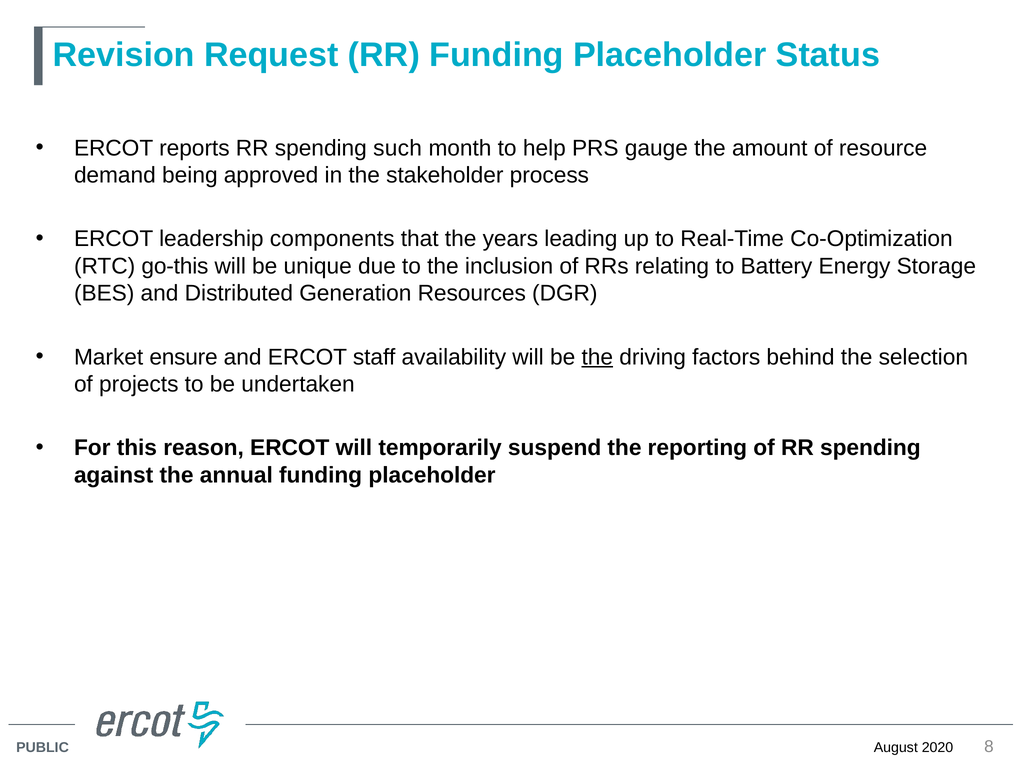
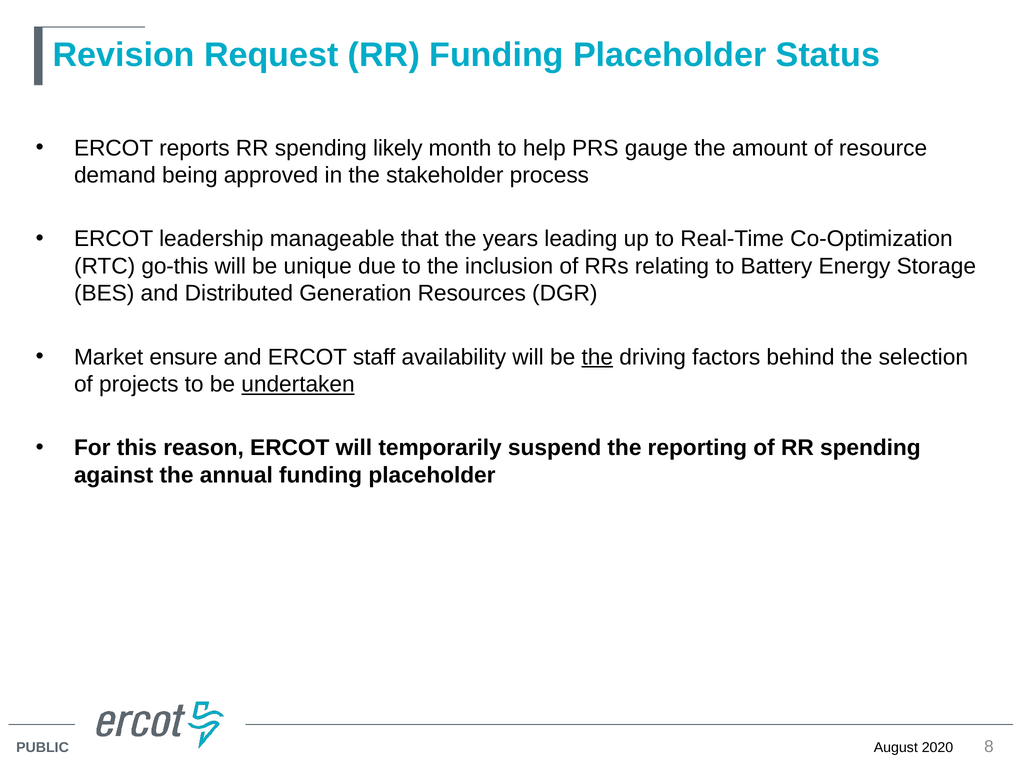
such: such -> likely
components: components -> manageable
undertaken underline: none -> present
